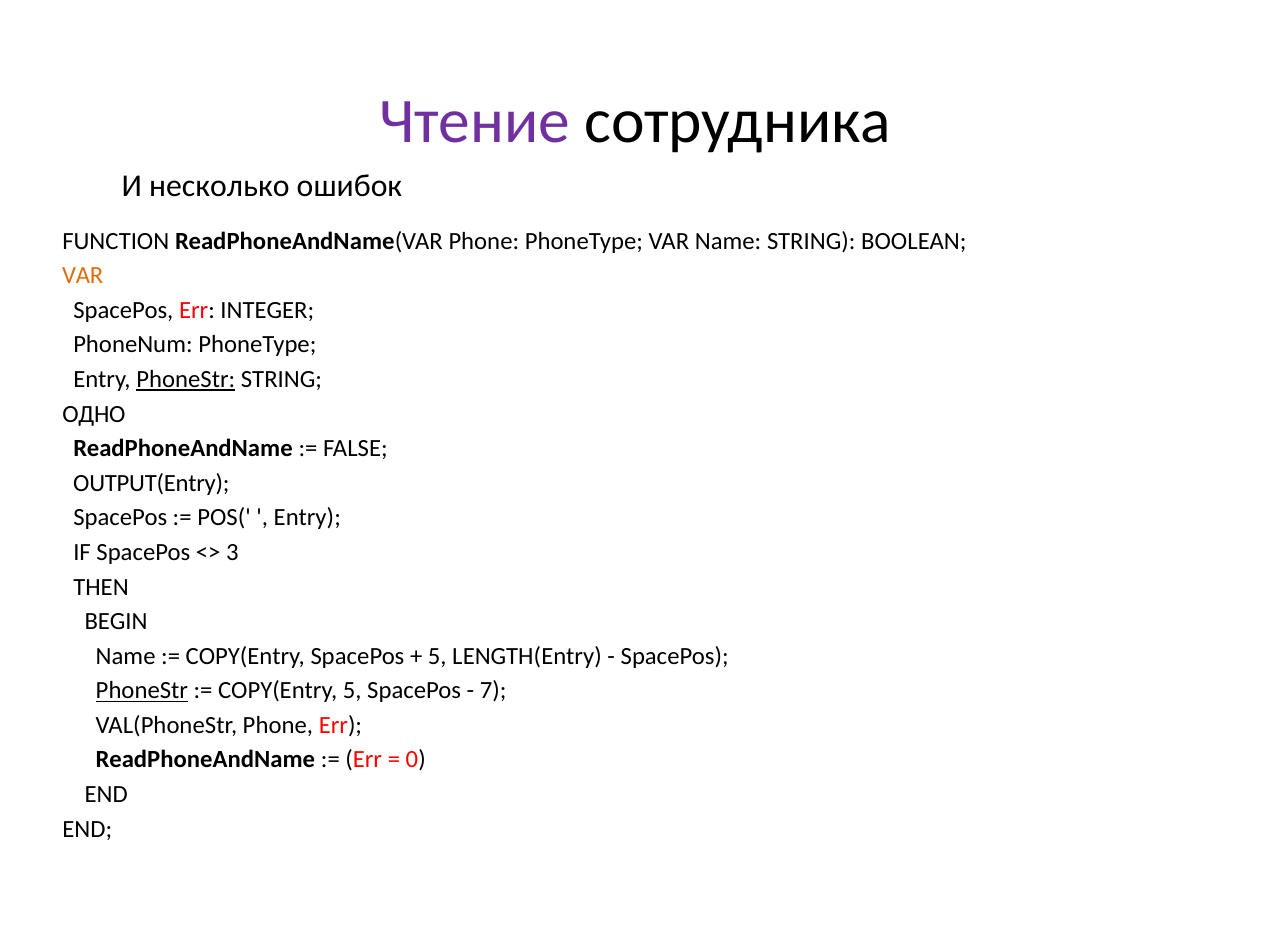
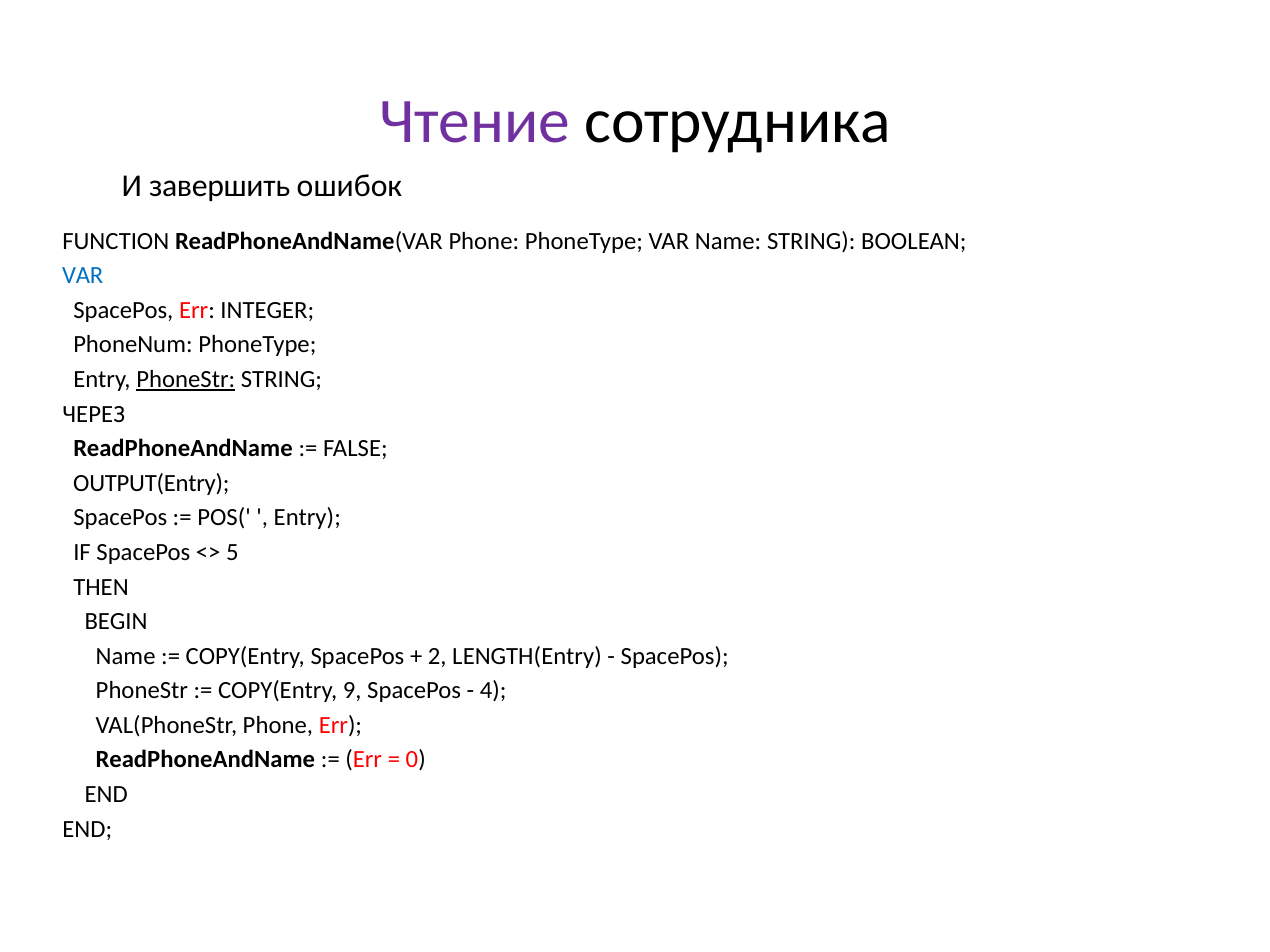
несколько: несколько -> завершить
VAR at (83, 276) colour: orange -> blue
ОДНО: ОДНО -> ЧЕРЕЗ
3: 3 -> 5
5 at (437, 656): 5 -> 2
PhoneStr at (142, 691) underline: present -> none
COPY(Entry 5: 5 -> 9
7: 7 -> 4
